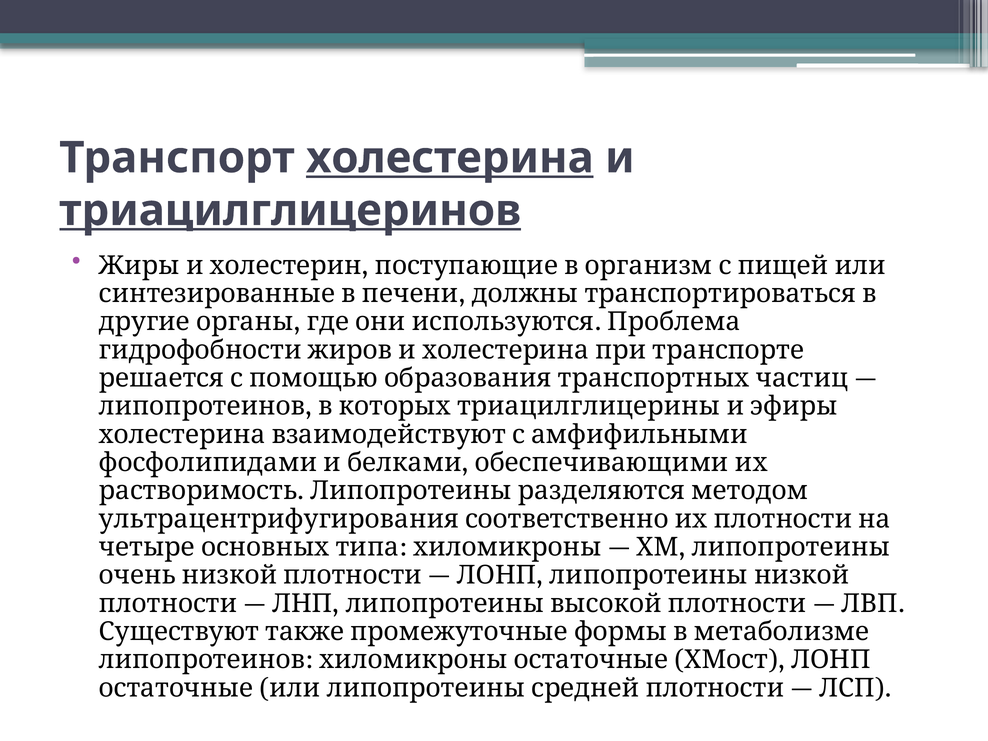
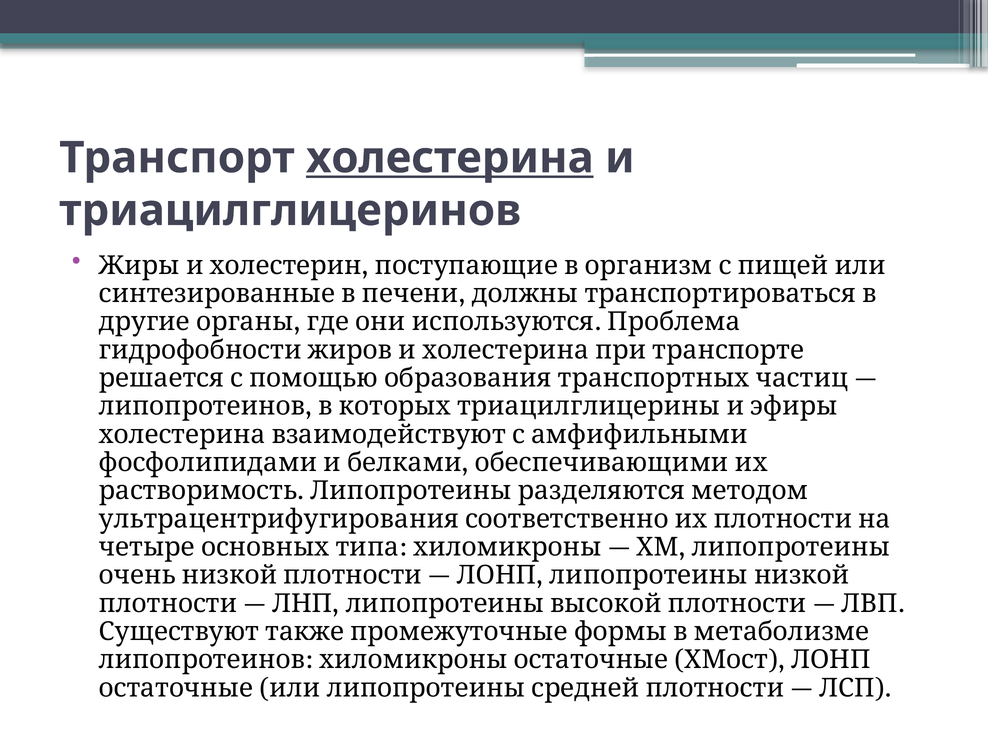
триацилглицеринов underline: present -> none
